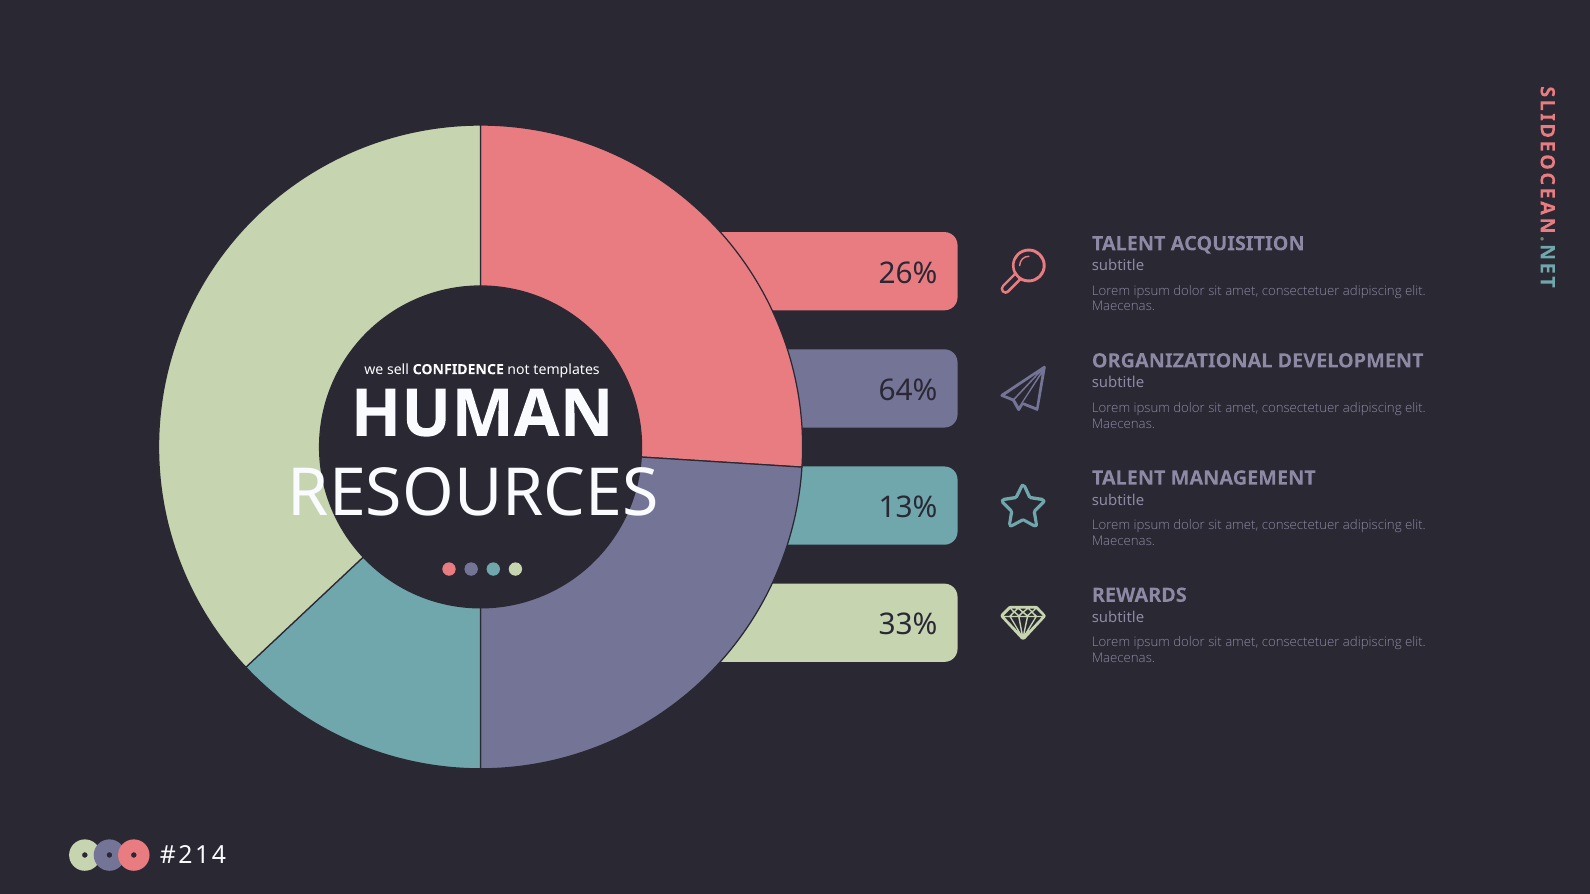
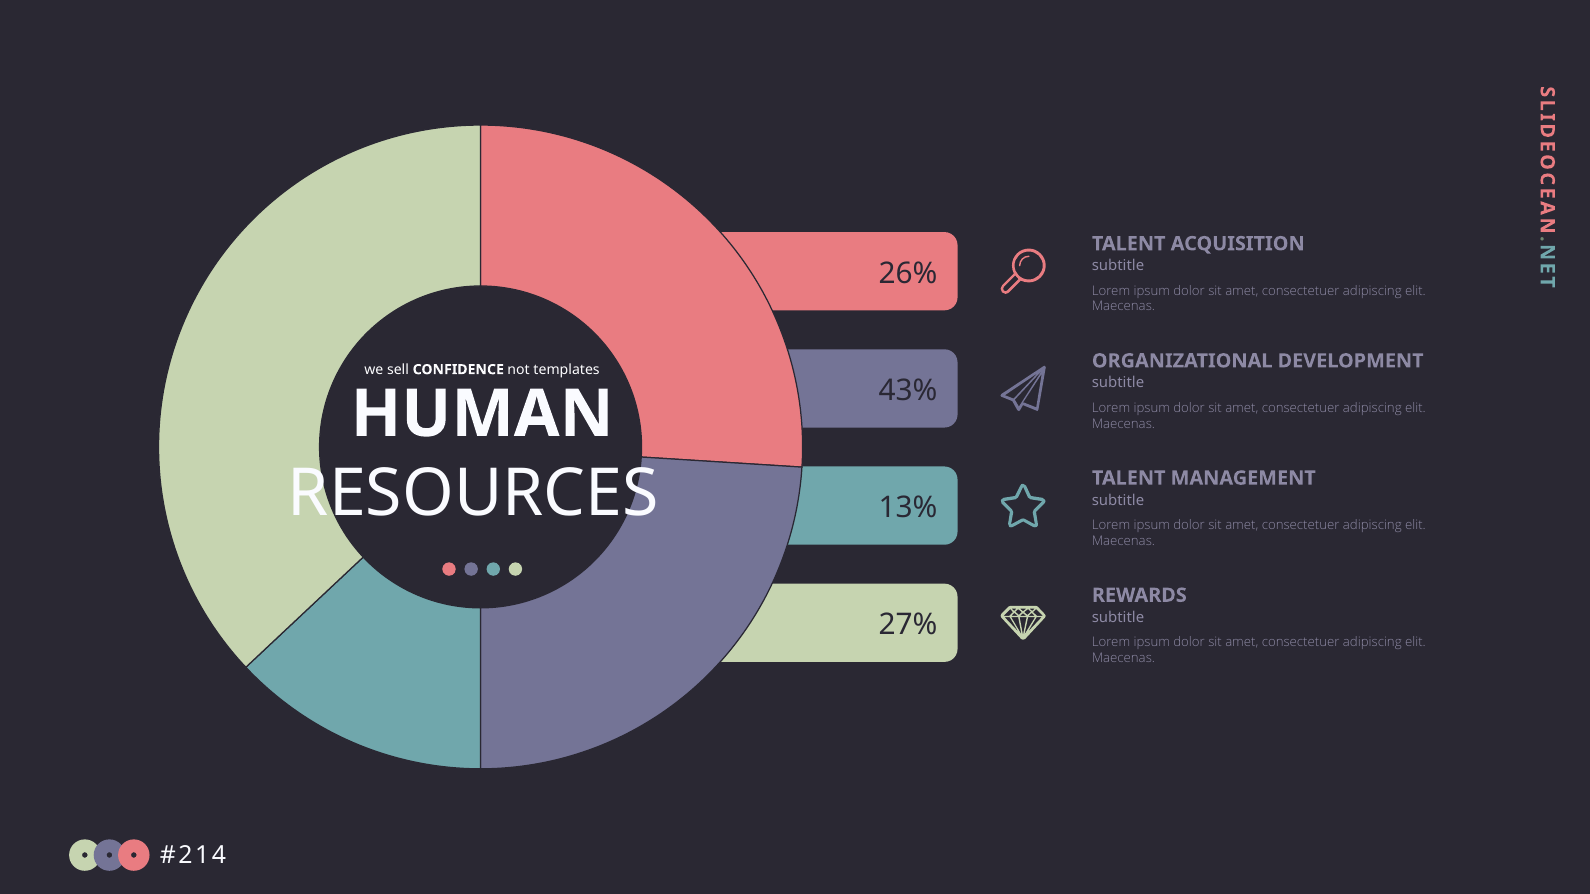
64%: 64% -> 43%
33%: 33% -> 27%
